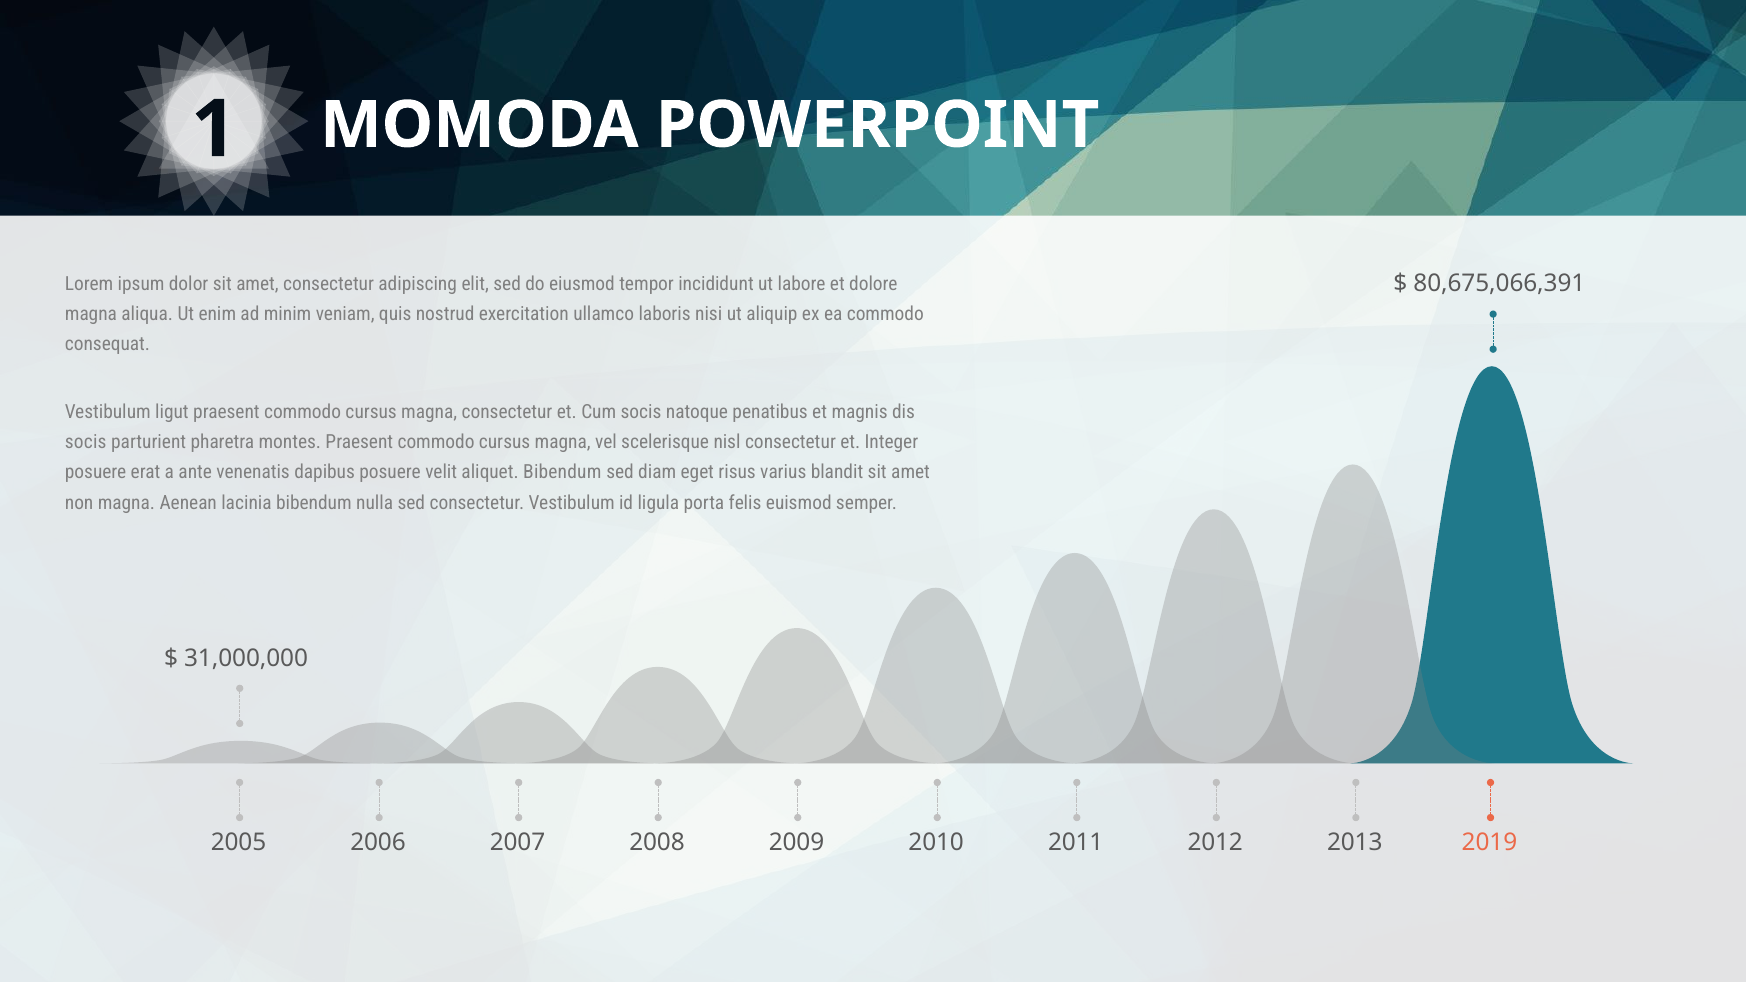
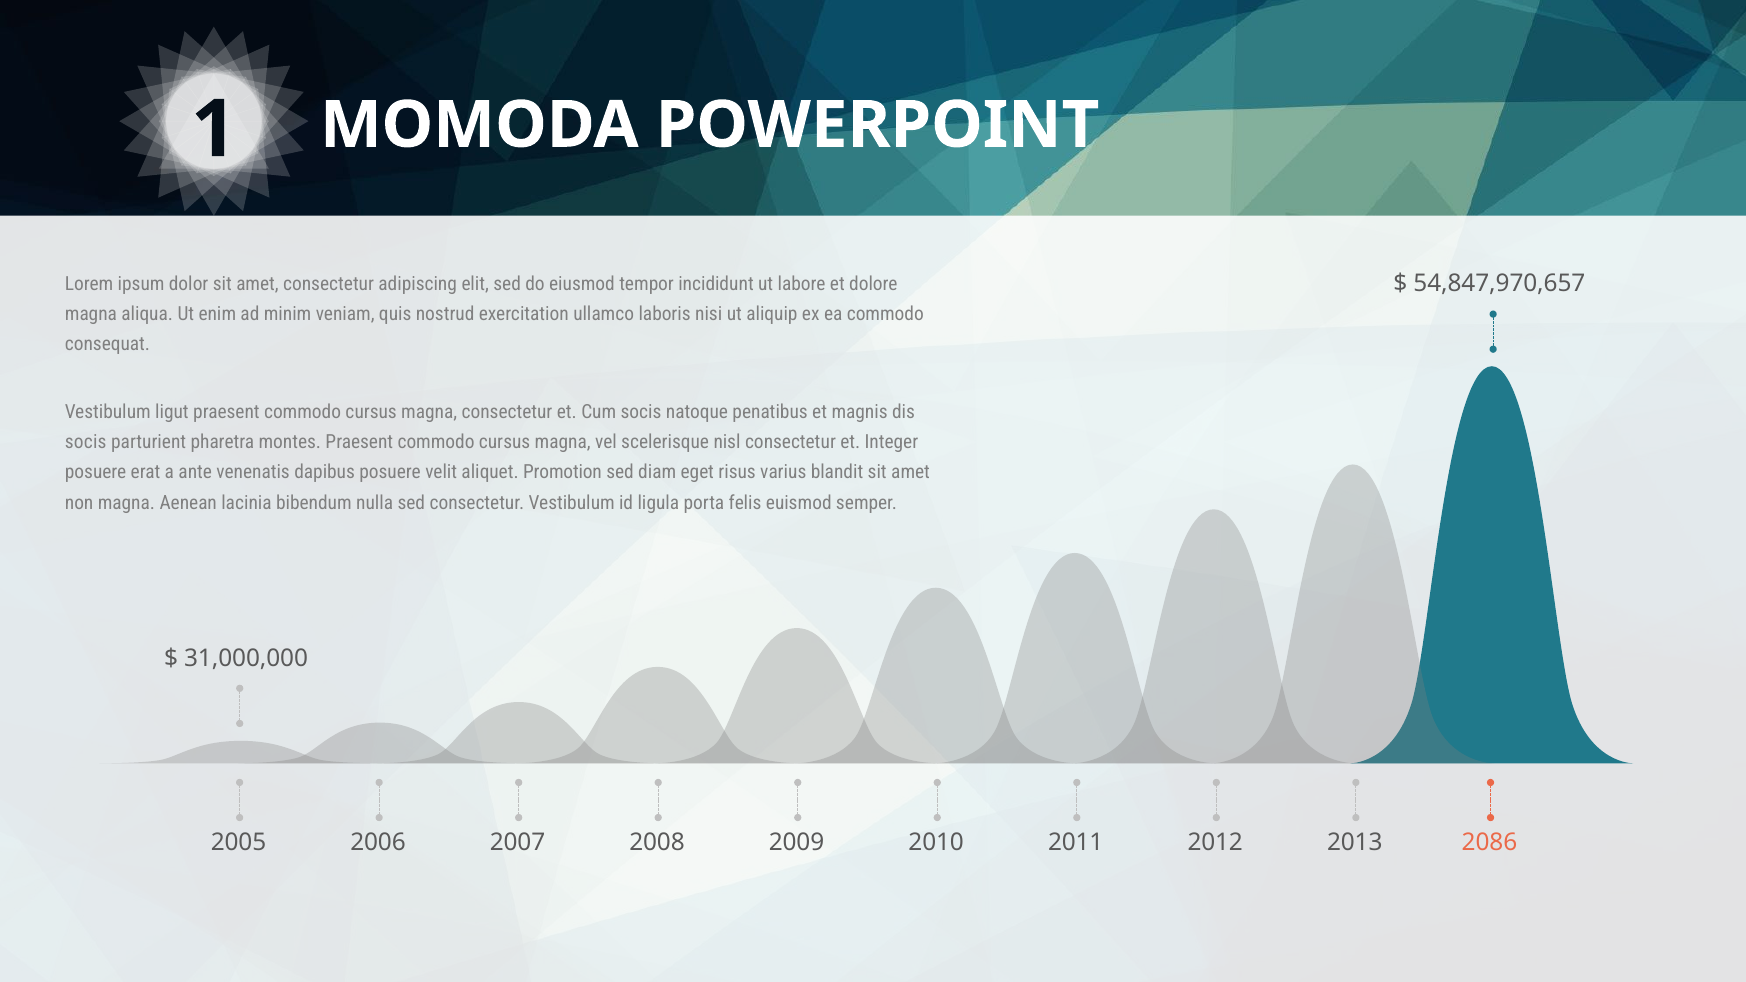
80,675,066,391: 80,675,066,391 -> 54,847,970,657
aliquet Bibendum: Bibendum -> Promotion
2019: 2019 -> 2086
